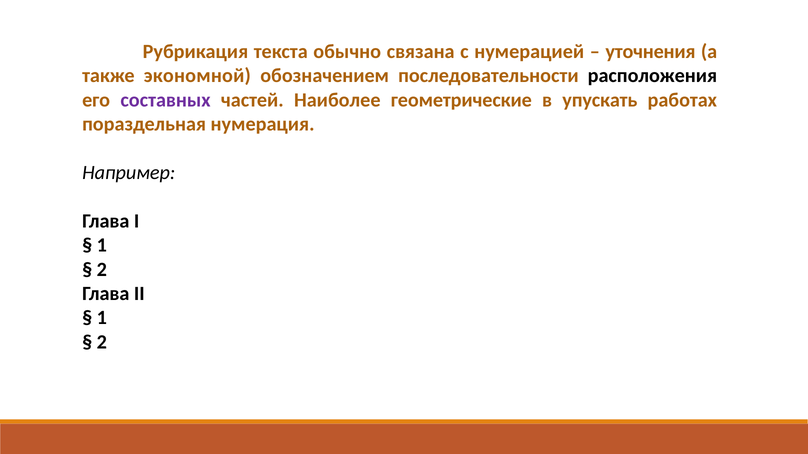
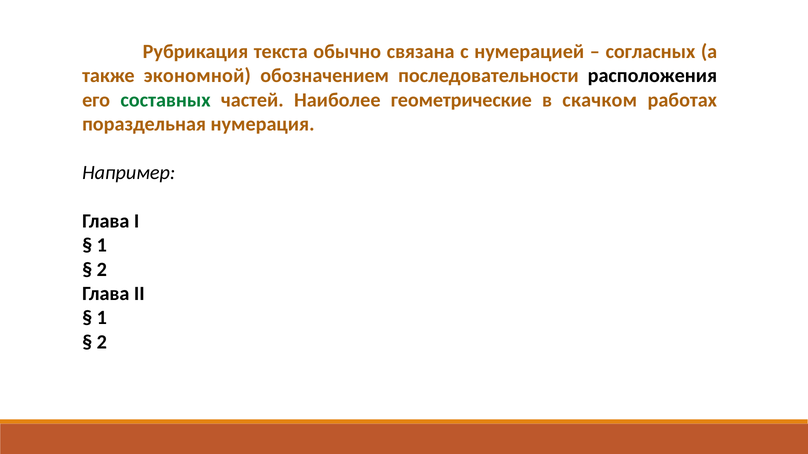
уточнения: уточнения -> согласных
составных colour: purple -> green
упускать: упускать -> скачком
